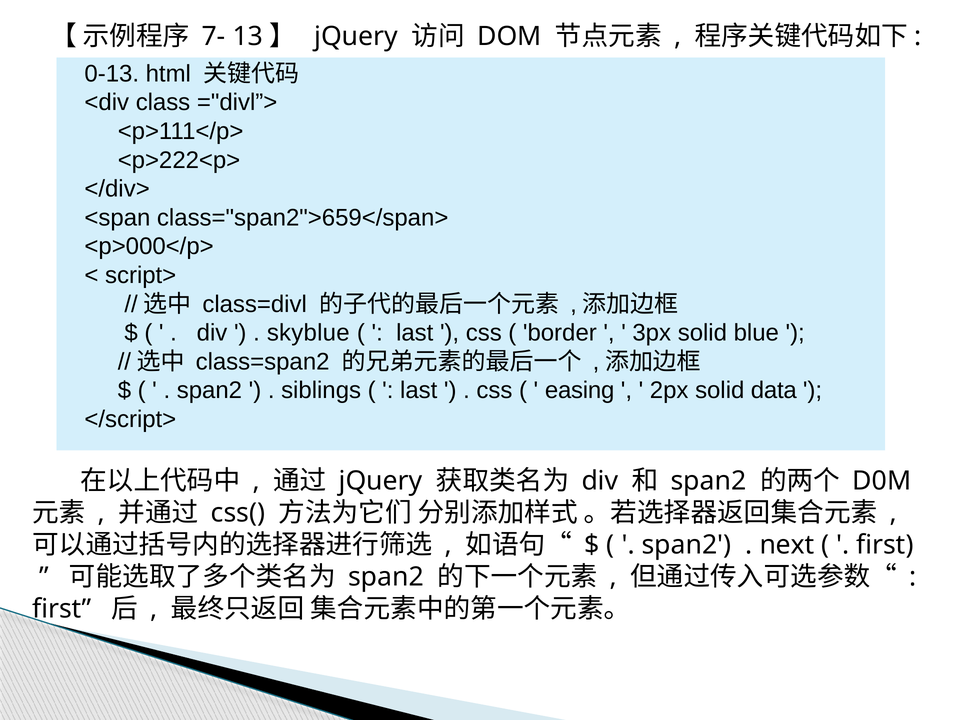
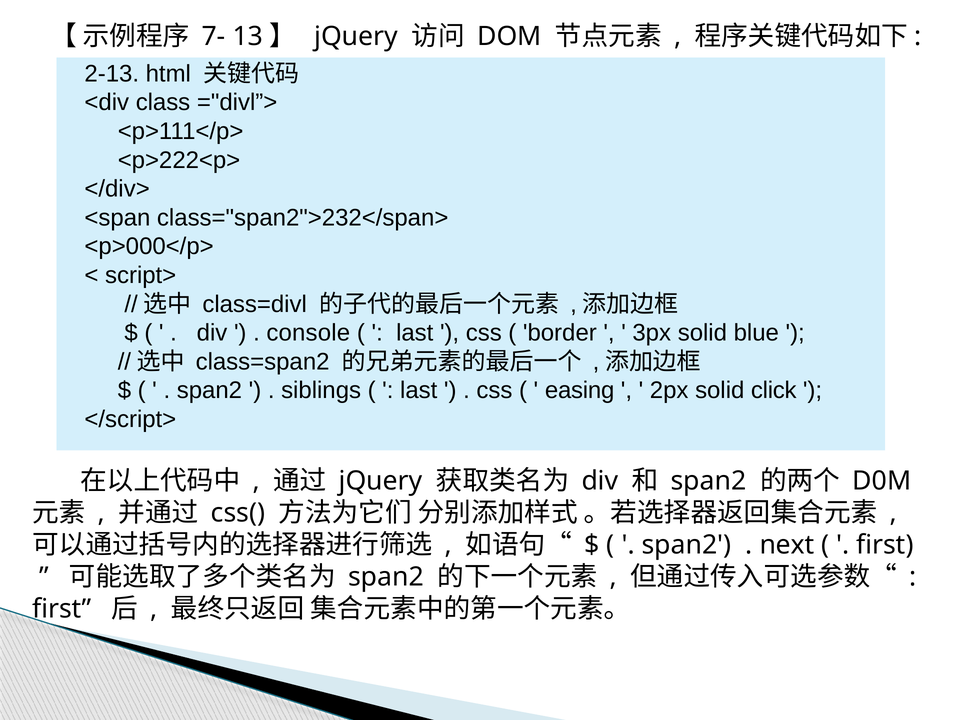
0-13: 0-13 -> 2-13
class="span2">659</span>: class="span2">659</span> -> class="span2">232</span>
skyblue: skyblue -> console
data: data -> click
